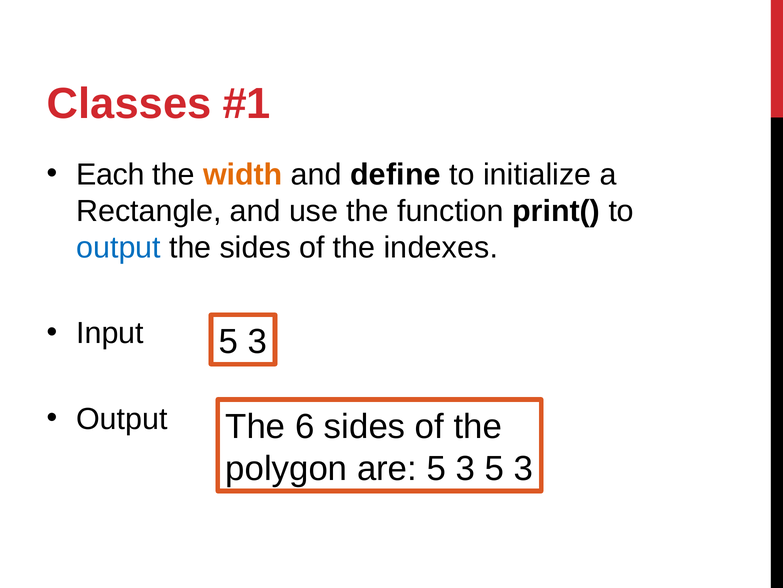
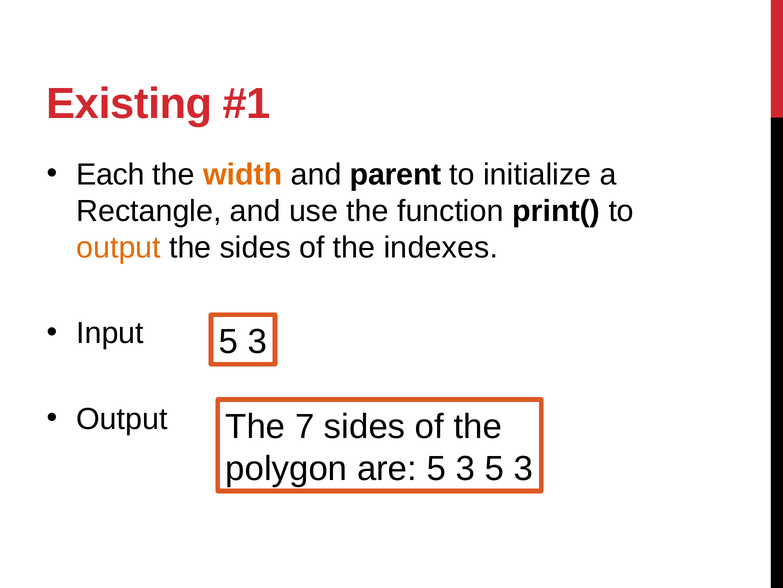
Classes: Classes -> Existing
define: define -> parent
output at (119, 247) colour: blue -> orange
6: 6 -> 7
